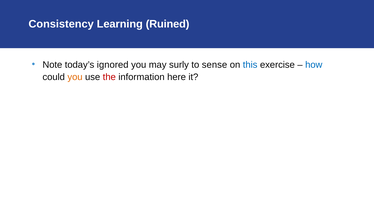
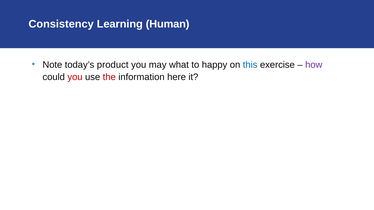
Ruined: Ruined -> Human
ignored: ignored -> product
surly: surly -> what
sense: sense -> happy
how colour: blue -> purple
you at (75, 77) colour: orange -> red
